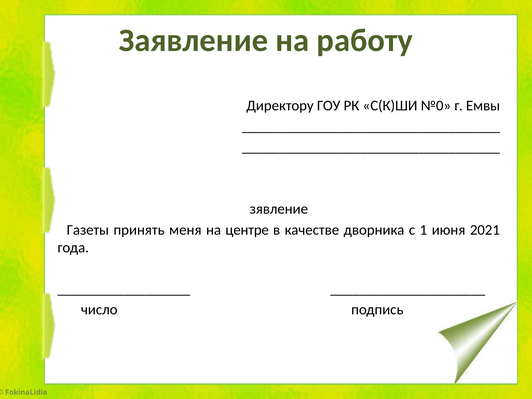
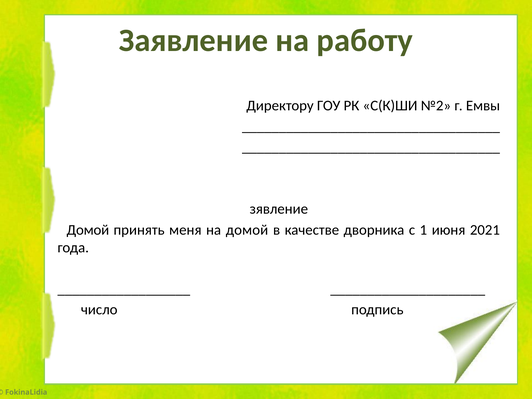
№0: №0 -> №2
Газеты at (88, 230): Газеты -> Домой
на центре: центре -> домой
